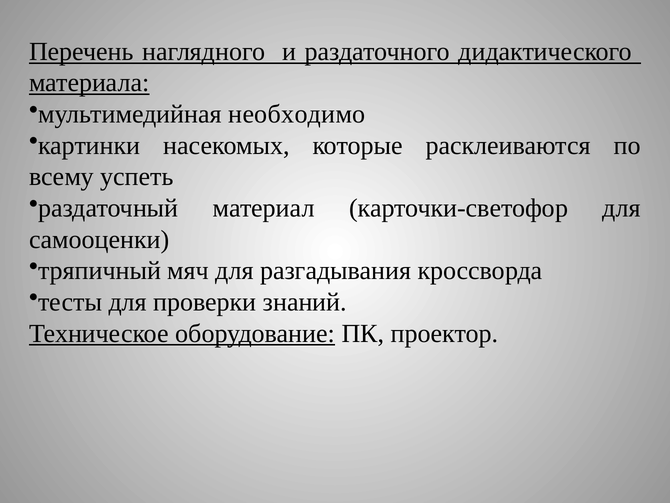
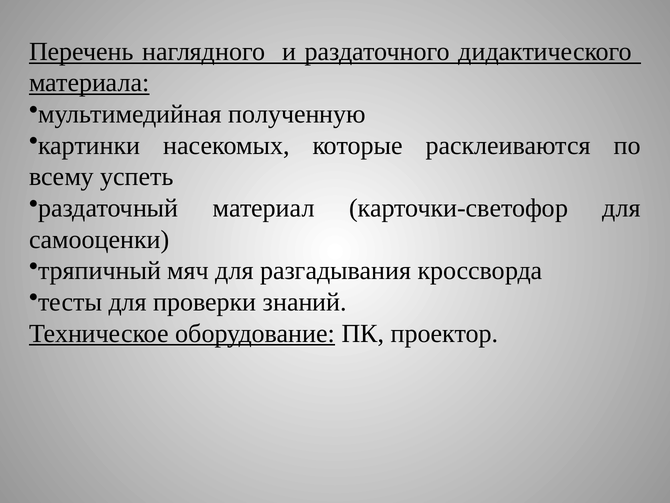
необходимо: необходимо -> полученную
